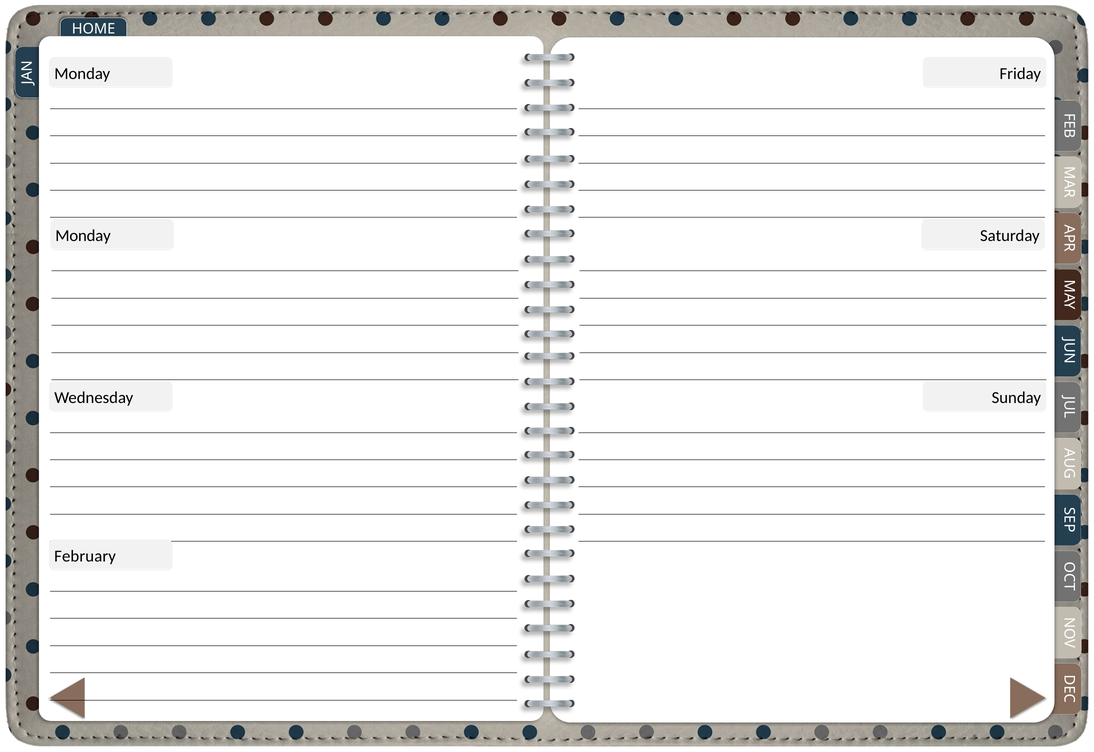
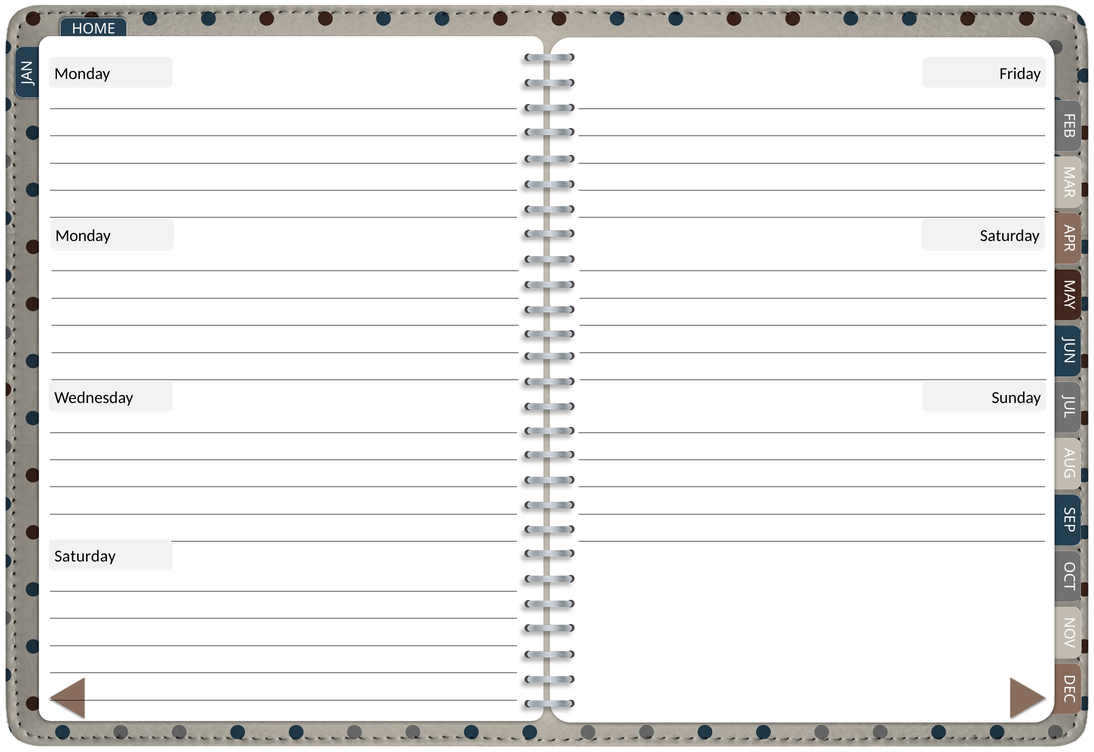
February at (85, 556): February -> Saturday
